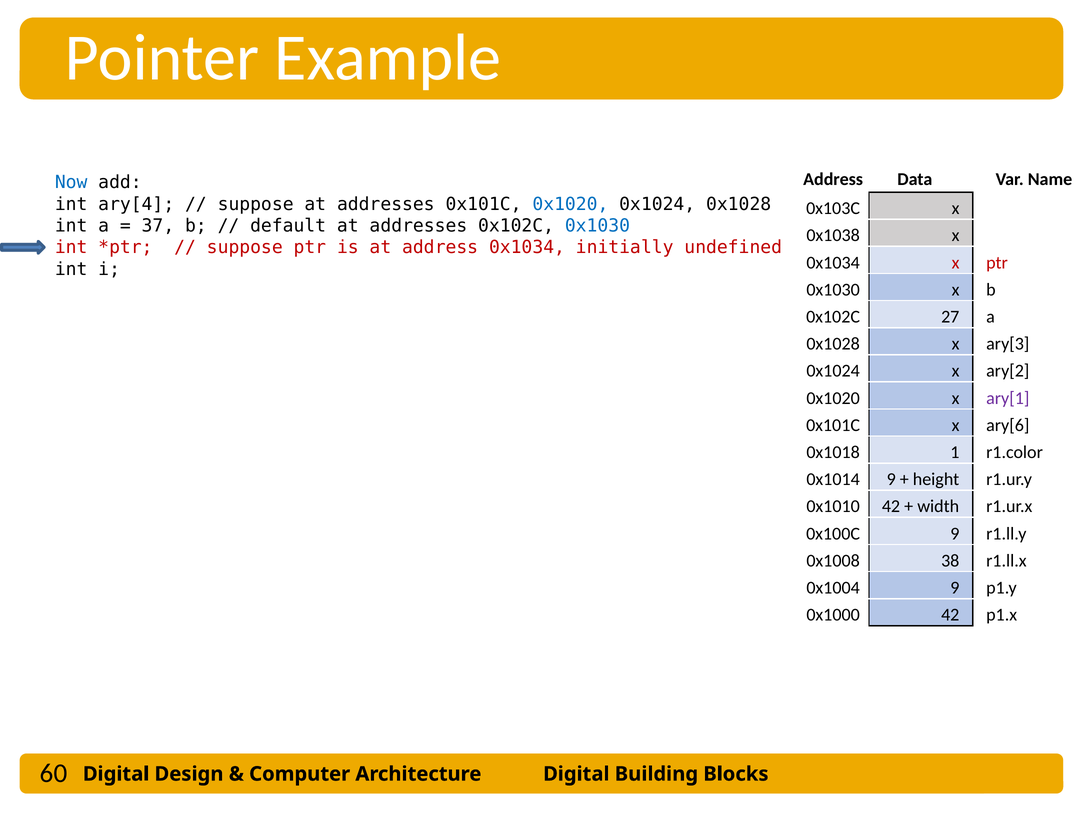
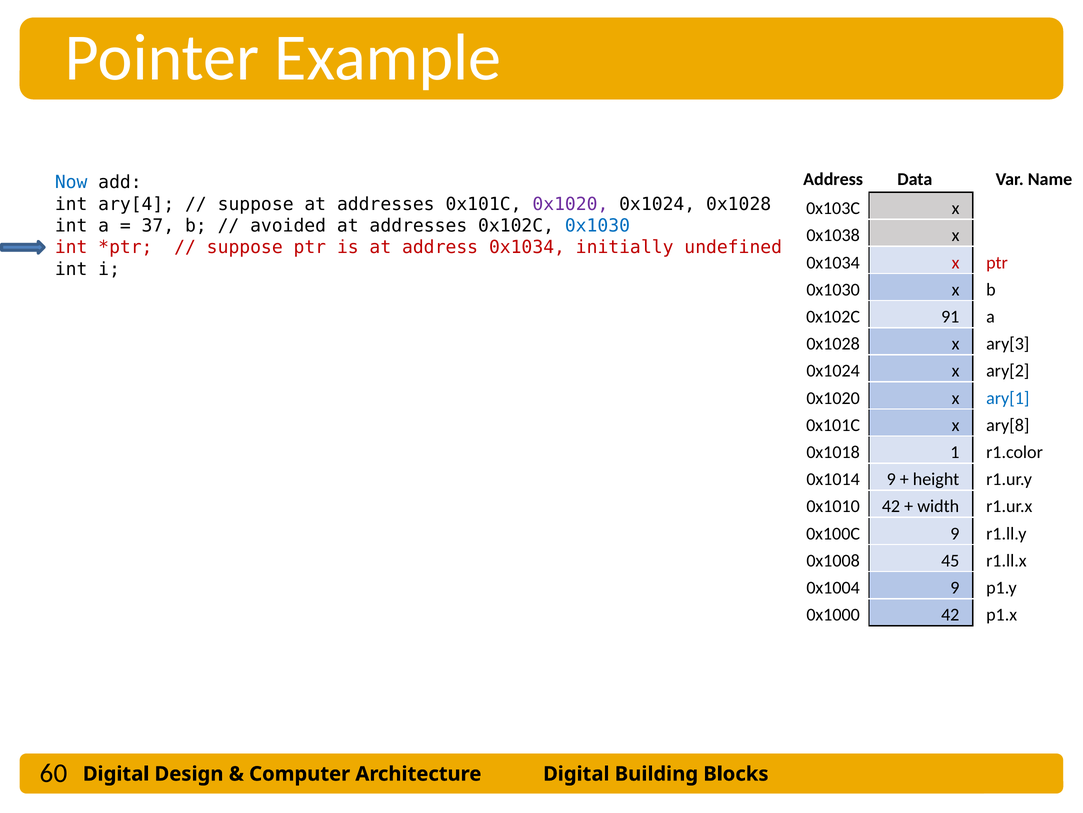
0x1020 at (570, 204) colour: blue -> purple
default: default -> avoided
27: 27 -> 91
ary[1 colour: purple -> blue
ary[6: ary[6 -> ary[8
38: 38 -> 45
